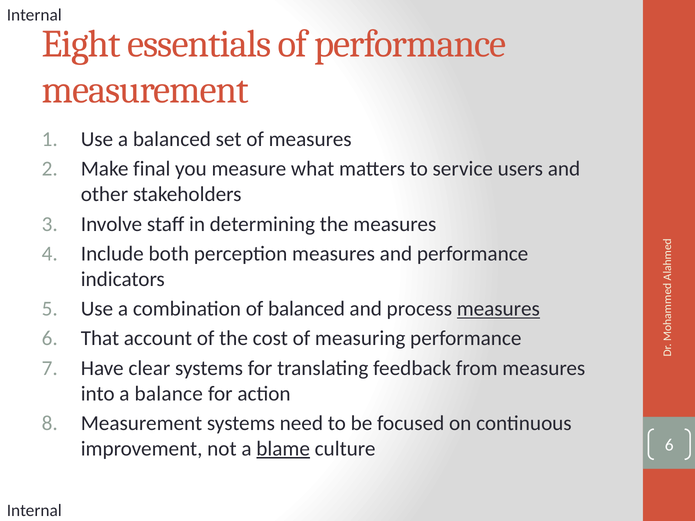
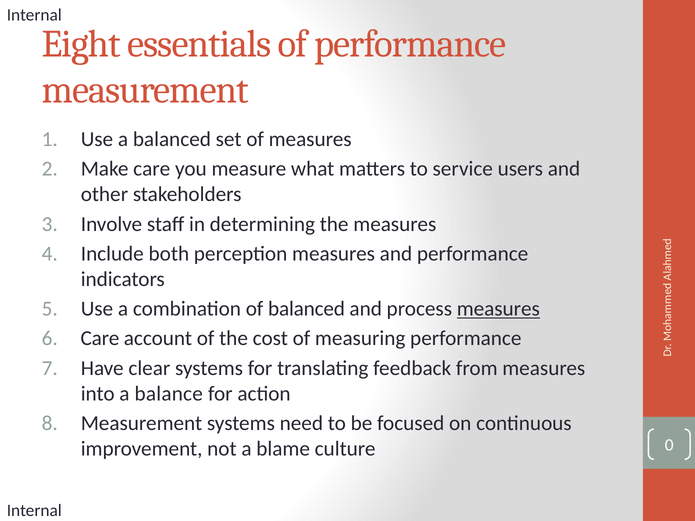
Make final: final -> care
That at (100, 339): That -> Care
blame underline: present -> none
culture 6: 6 -> 0
